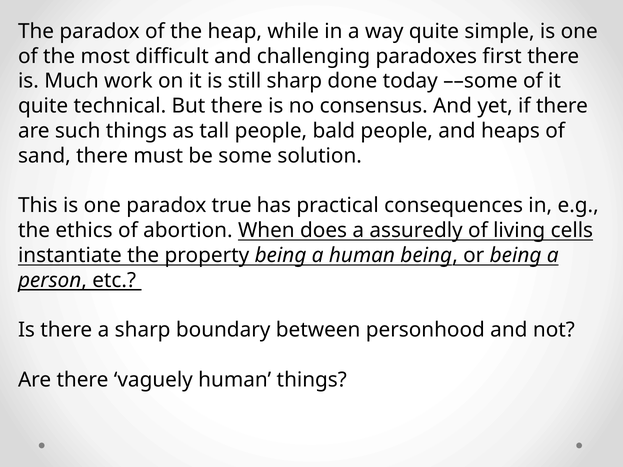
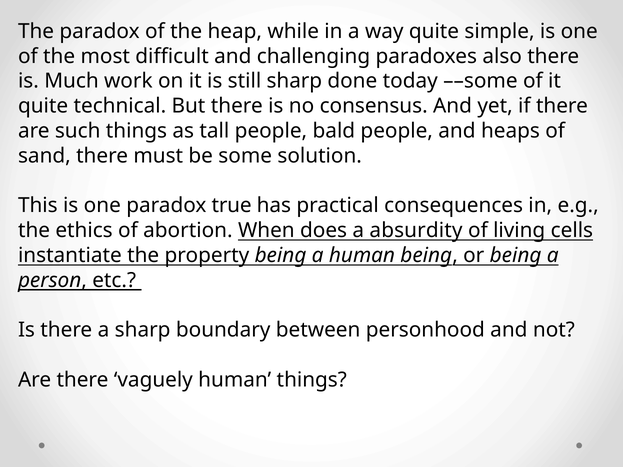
first: first -> also
assuredly: assuredly -> absurdity
